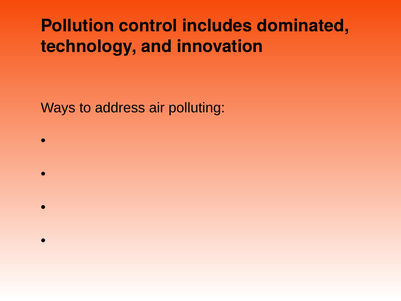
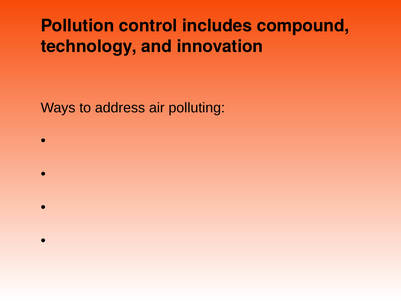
dominated: dominated -> compound
